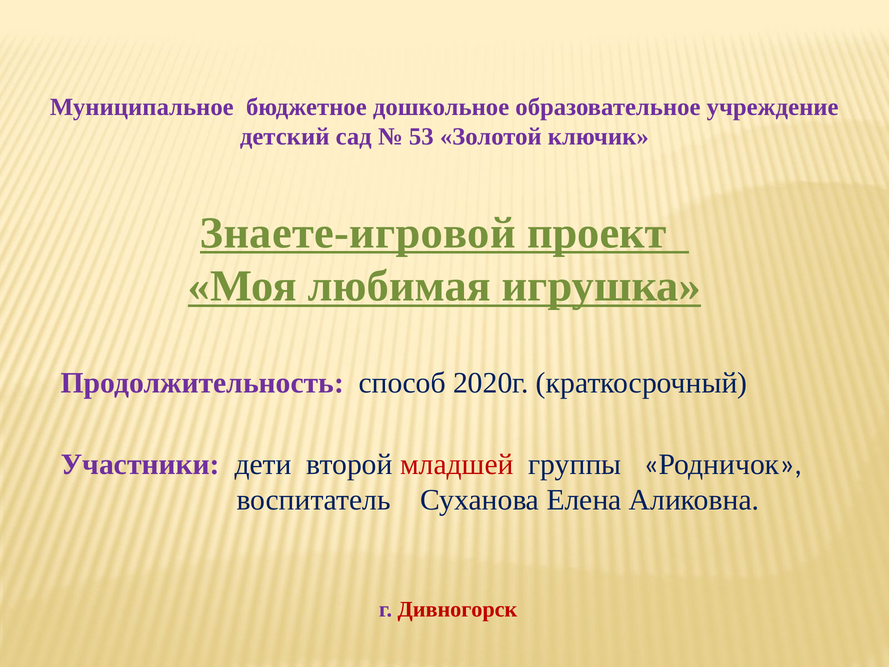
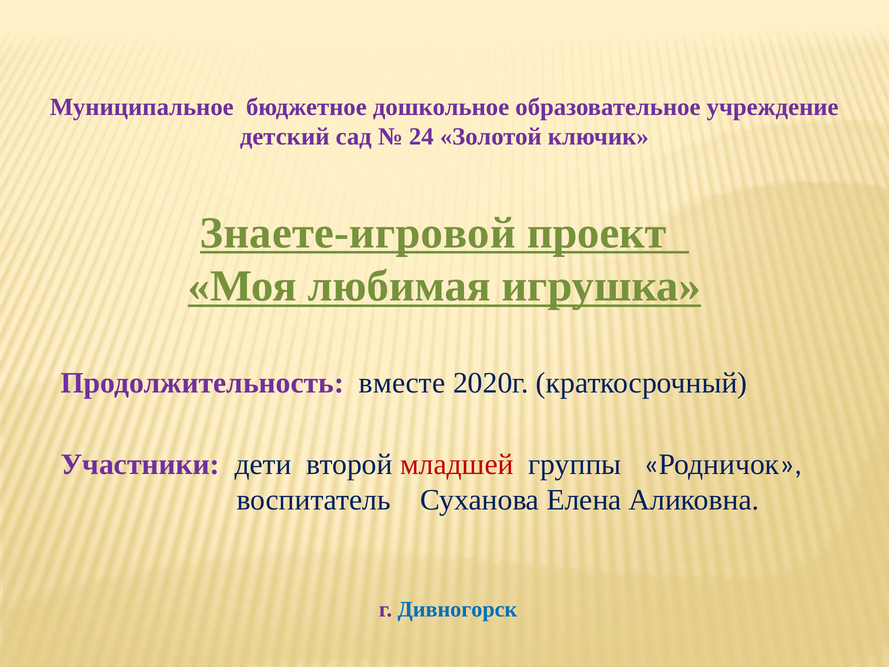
53: 53 -> 24
способ: способ -> вместе
Дивногорск colour: red -> blue
